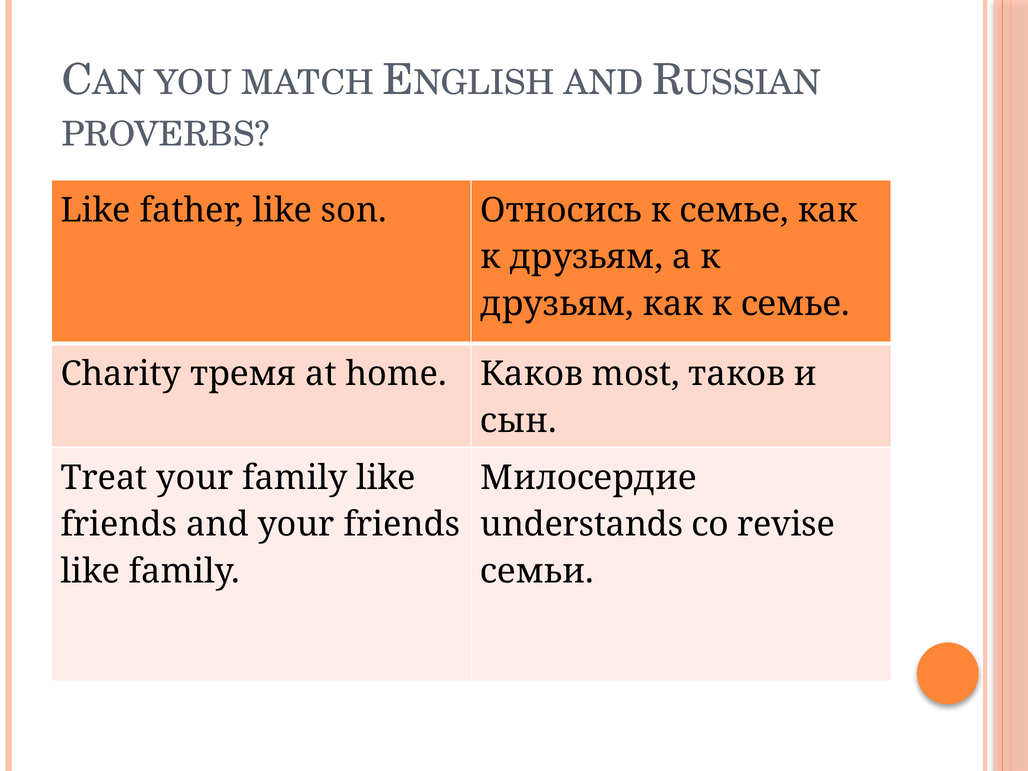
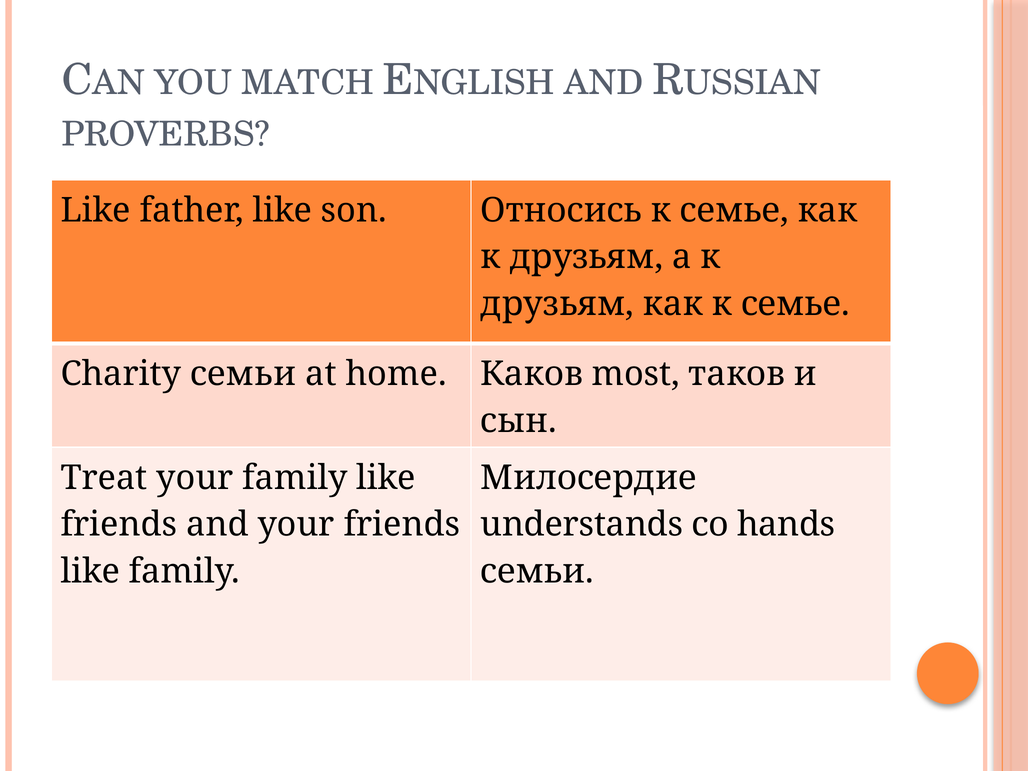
Charity тремя: тремя -> семьи
revise: revise -> hands
